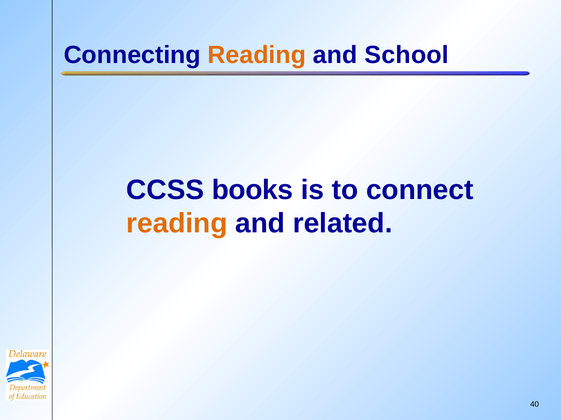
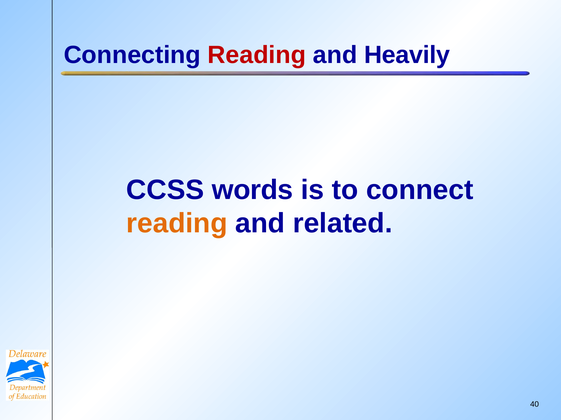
Reading at (257, 55) colour: orange -> red
School: School -> Heavily
books: books -> words
